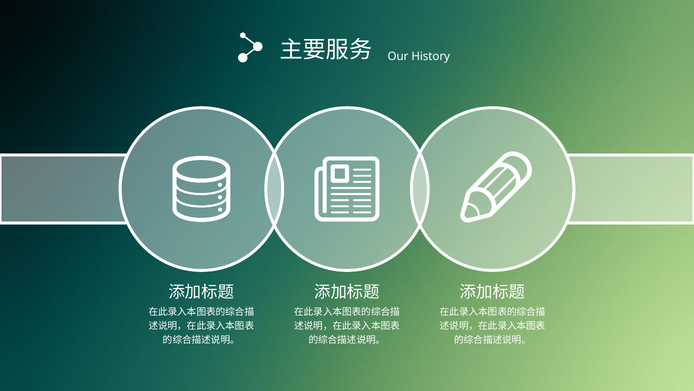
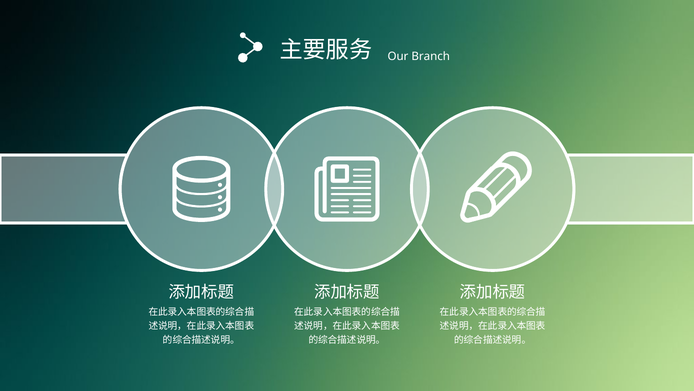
History: History -> Branch
